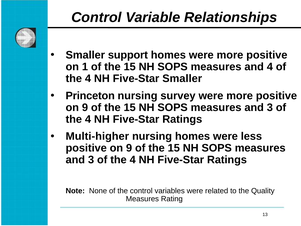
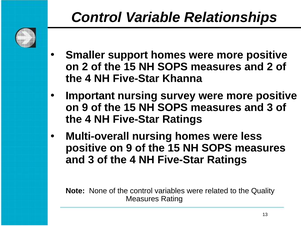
on 1: 1 -> 2
and 4: 4 -> 2
Five-Star Smaller: Smaller -> Khanna
Princeton: Princeton -> Important
Multi-higher: Multi-higher -> Multi-overall
